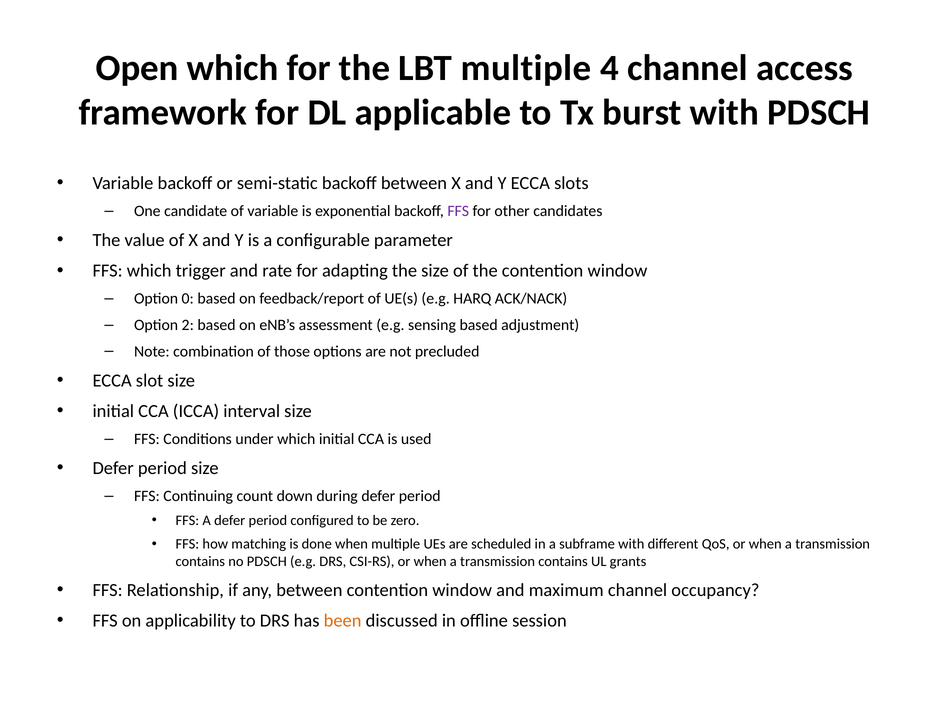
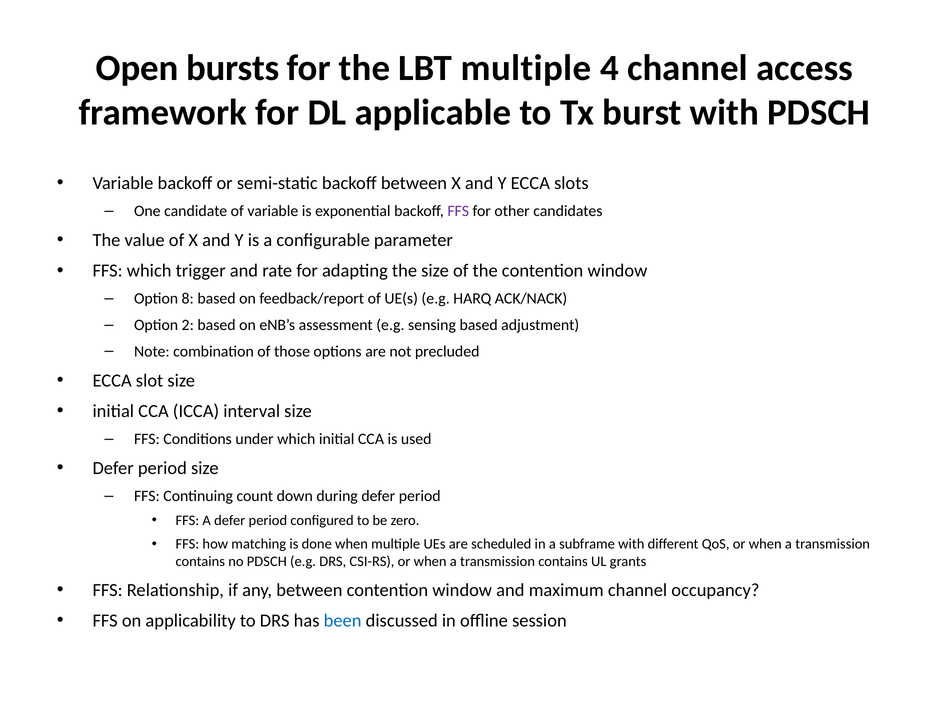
Open which: which -> bursts
0: 0 -> 8
been colour: orange -> blue
